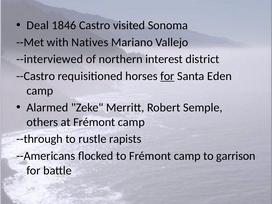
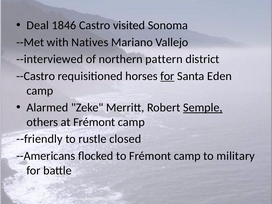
interest: interest -> pattern
Semple underline: none -> present
--through: --through -> --friendly
rapists: rapists -> closed
garrison: garrison -> military
